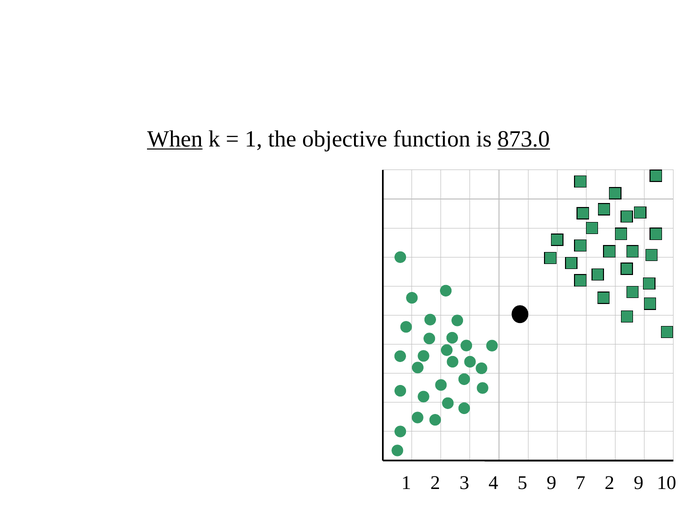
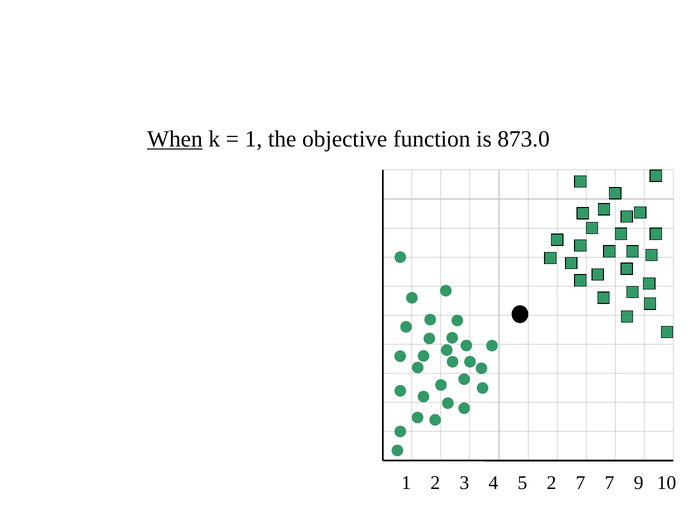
873.0 underline: present -> none
5 9: 9 -> 2
7 2: 2 -> 7
